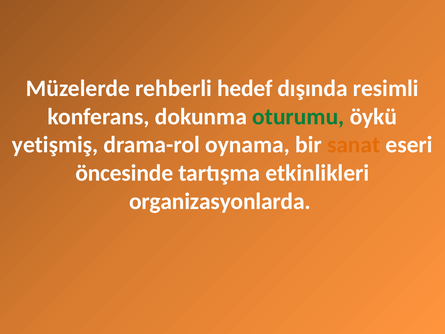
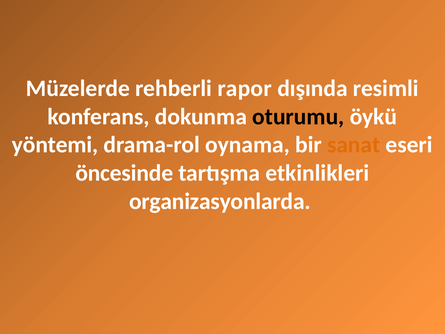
hedef: hedef -> rapor
oturumu colour: green -> black
yetişmiş: yetişmiş -> yöntemi
